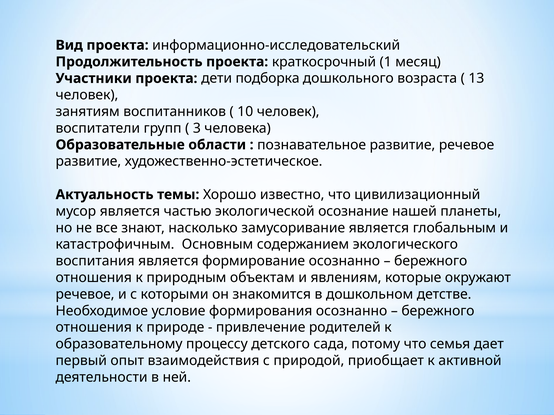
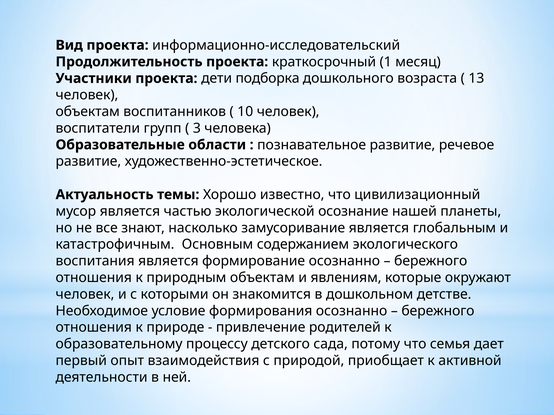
занятиям at (88, 112): занятиям -> объектам
речевое at (85, 295): речевое -> человек
